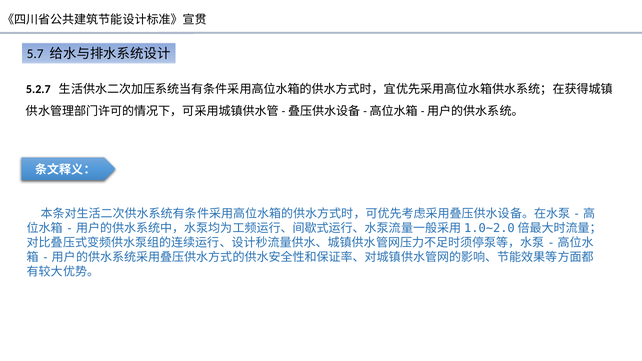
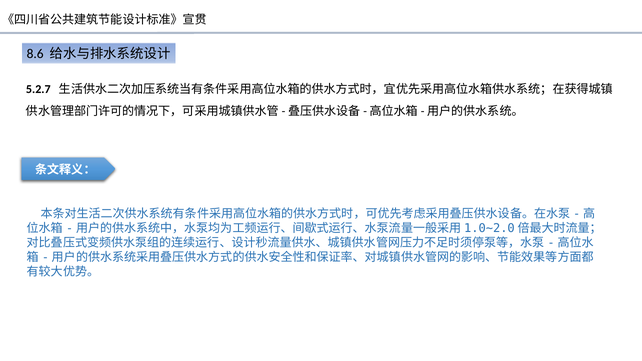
5.7: 5.7 -> 8.6
